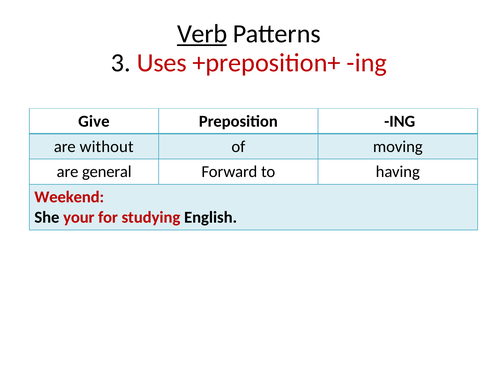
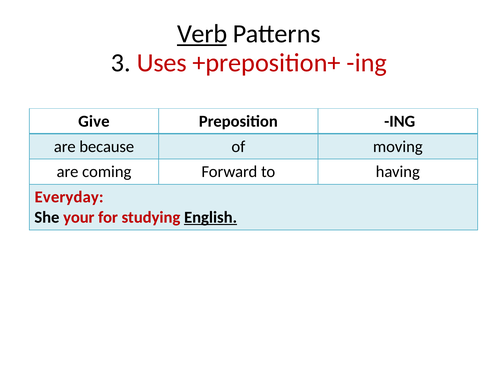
without: without -> because
general: general -> coming
Weekend: Weekend -> Everyday
English underline: none -> present
